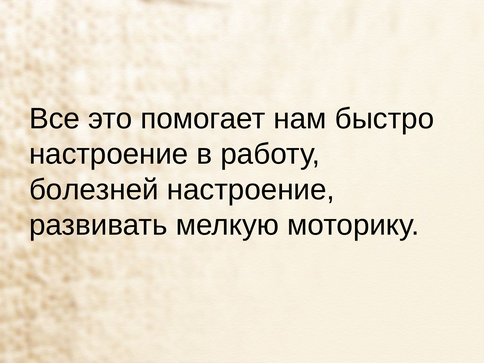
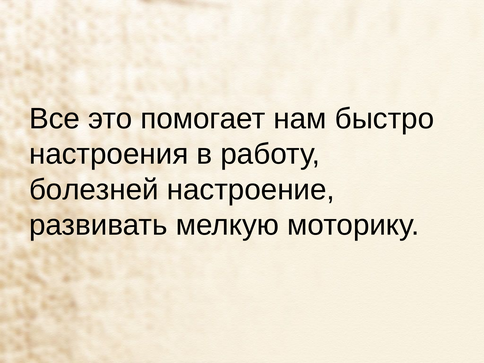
настроение at (109, 154): настроение -> настроения
